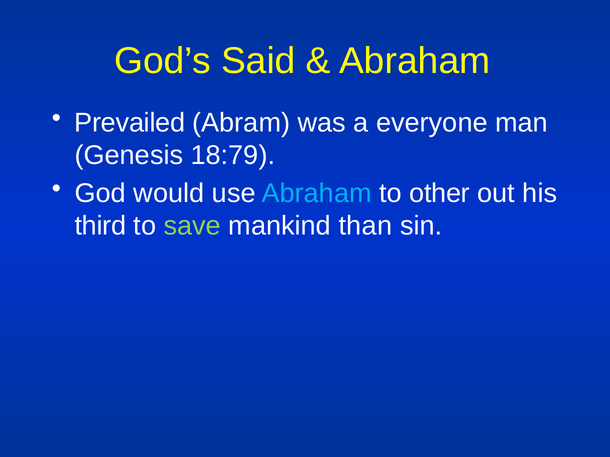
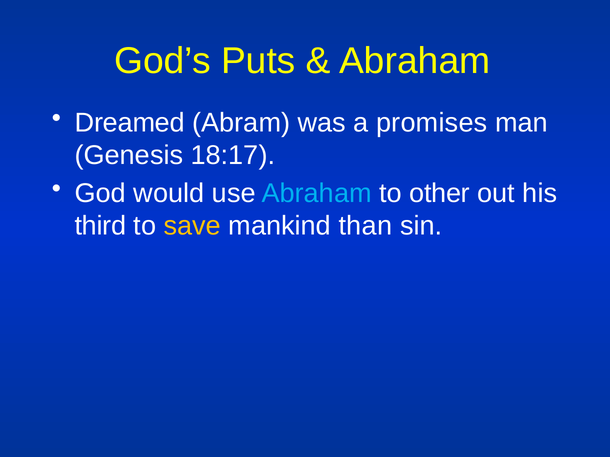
Said: Said -> Puts
Prevailed: Prevailed -> Dreamed
everyone: everyone -> promises
18:79: 18:79 -> 18:17
save colour: light green -> yellow
